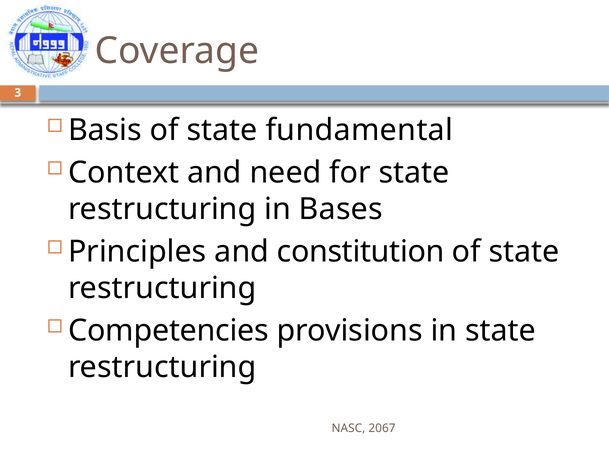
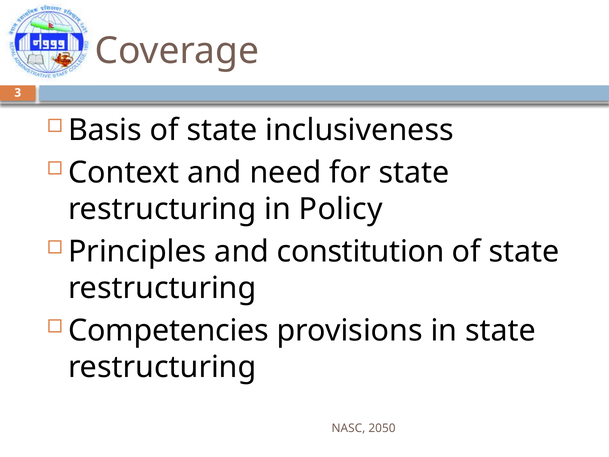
fundamental: fundamental -> inclusiveness
Bases: Bases -> Policy
2067: 2067 -> 2050
